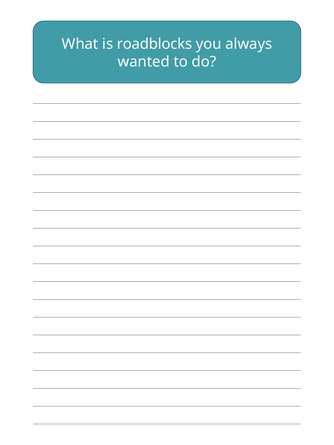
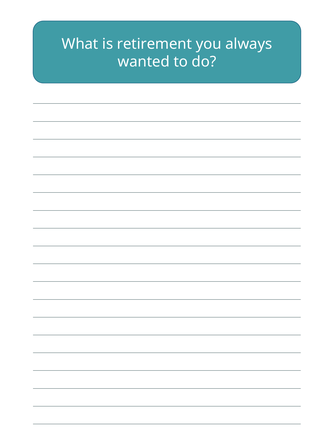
roadblocks: roadblocks -> retirement
